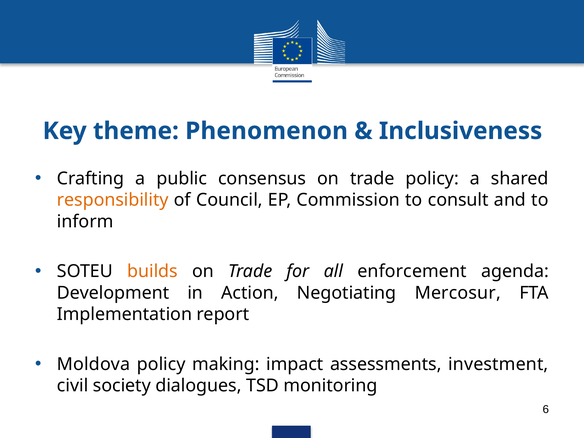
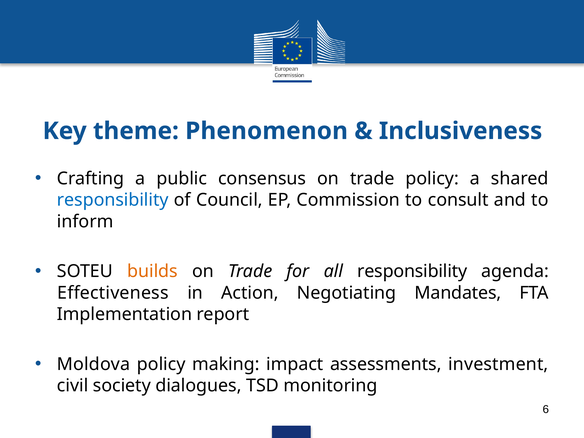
responsibility at (113, 200) colour: orange -> blue
all enforcement: enforcement -> responsibility
Development: Development -> Effectiveness
Mercosur: Mercosur -> Mandates
